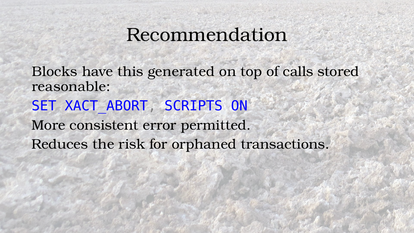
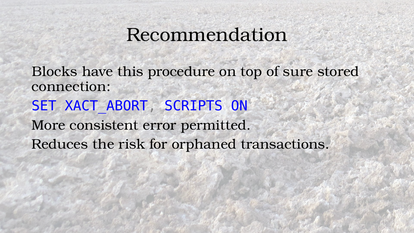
generated: generated -> procedure
calls: calls -> sure
reasonable: reasonable -> connection
